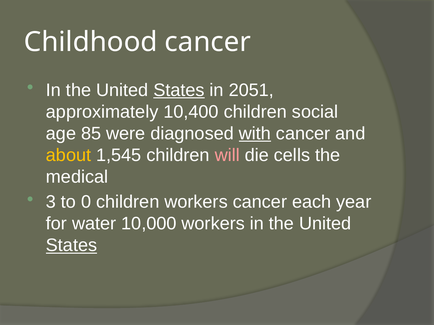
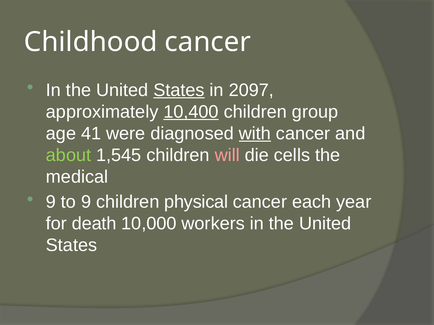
2051: 2051 -> 2097
10,400 underline: none -> present
social: social -> group
85: 85 -> 41
about colour: yellow -> light green
3 at (51, 202): 3 -> 9
to 0: 0 -> 9
children workers: workers -> physical
water: water -> death
States at (72, 246) underline: present -> none
